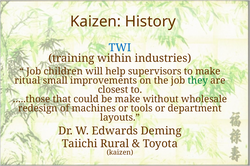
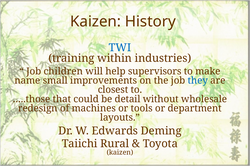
ritual: ritual -> name
they colour: green -> blue
be make: make -> detail
